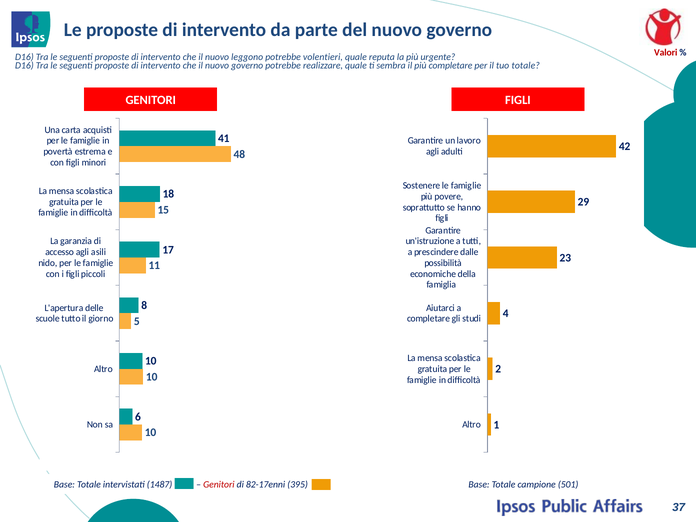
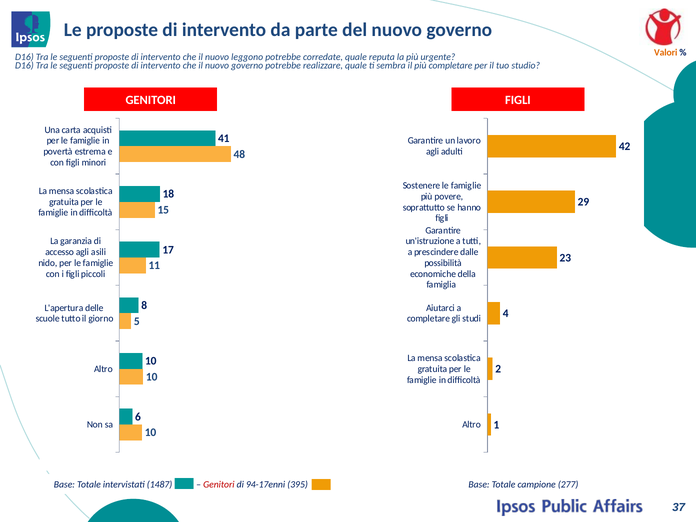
Valori colour: red -> orange
volentieri: volentieri -> corredate
tuo totale: totale -> studio
82-17enni: 82-17enni -> 94-17enni
501: 501 -> 277
